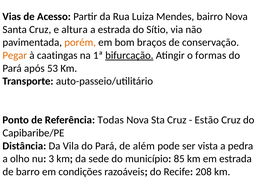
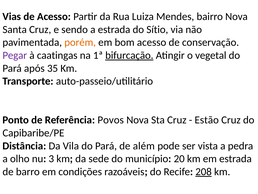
altura: altura -> sendo
bom braços: braços -> acesso
Pegar colour: orange -> purple
formas: formas -> vegetal
53: 53 -> 35
Todas: Todas -> Povos
85: 85 -> 20
208 underline: none -> present
